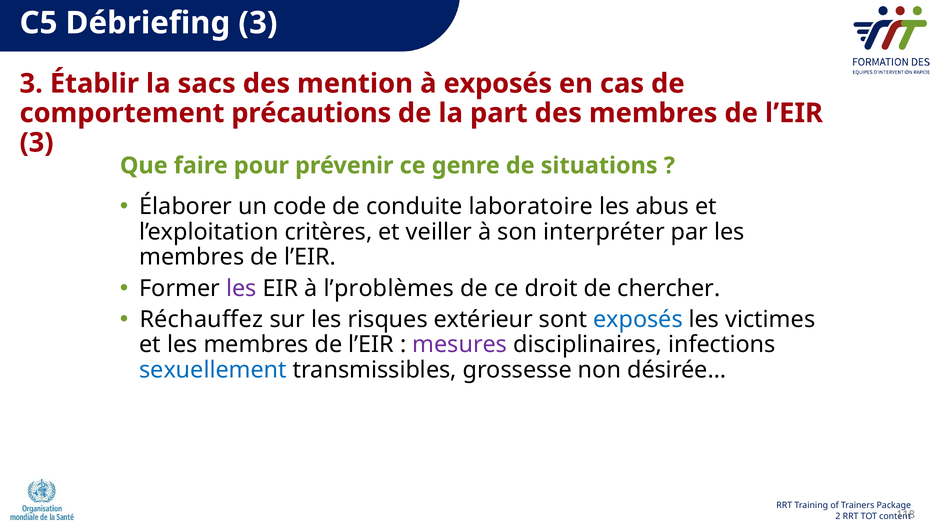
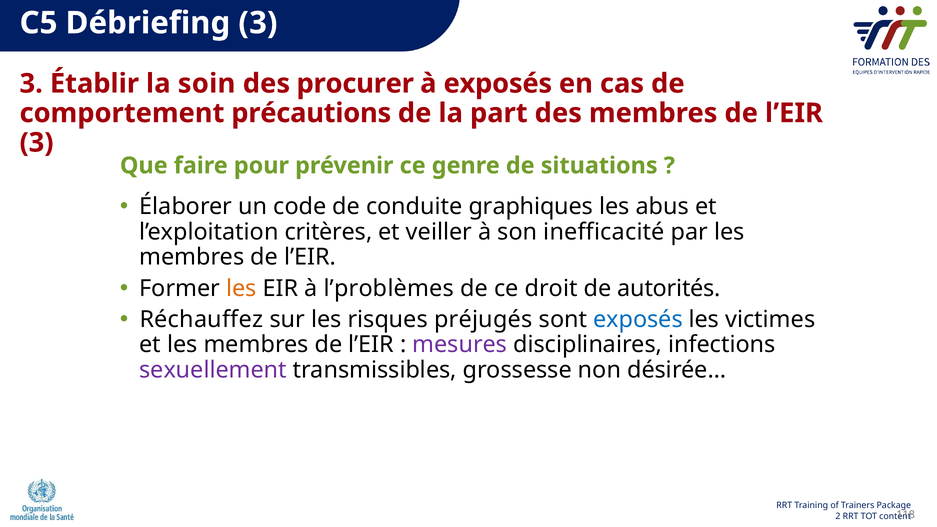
sacs: sacs -> soin
mention: mention -> procurer
laboratoire: laboratoire -> graphiques
interpréter: interpréter -> inefficacité
les at (241, 288) colour: purple -> orange
chercher: chercher -> autorités
extérieur: extérieur -> préjugés
sexuellement colour: blue -> purple
